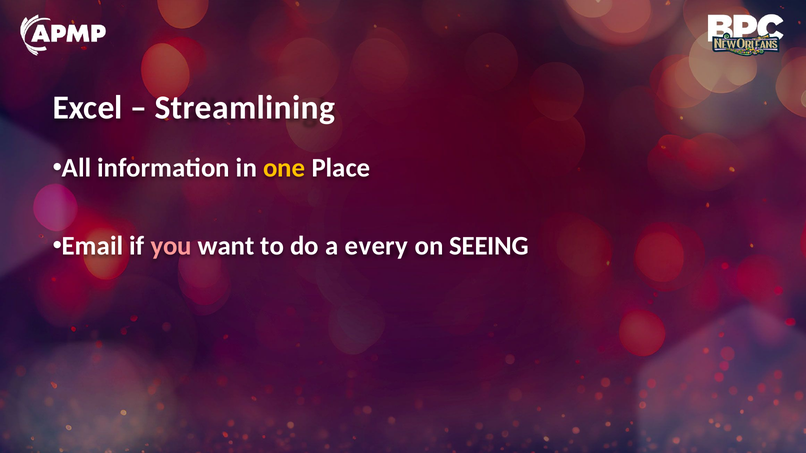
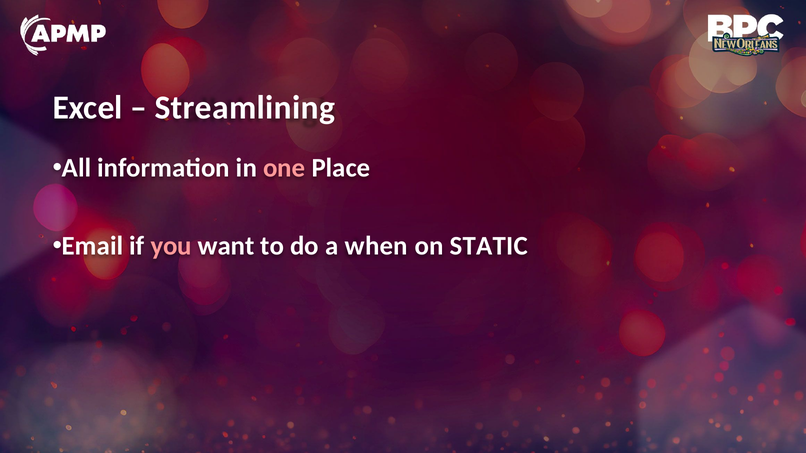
one colour: yellow -> pink
every: every -> when
SEEING: SEEING -> STATIC
